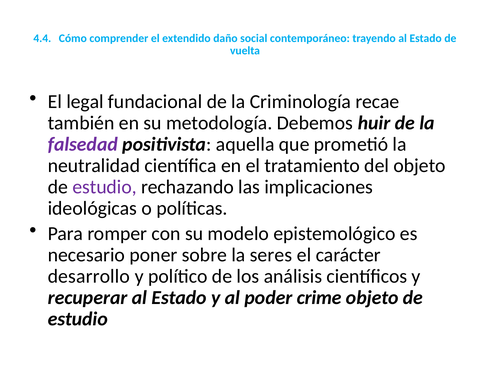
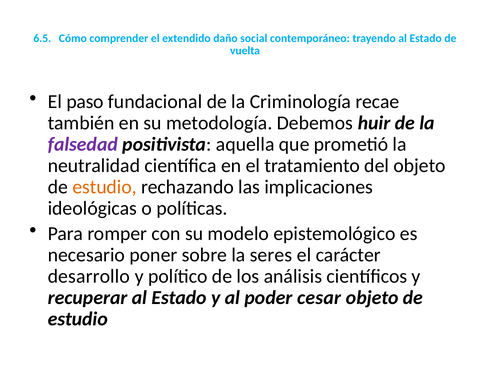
4.4: 4.4 -> 6.5
legal: legal -> paso
estudio at (105, 187) colour: purple -> orange
crime: crime -> cesar
